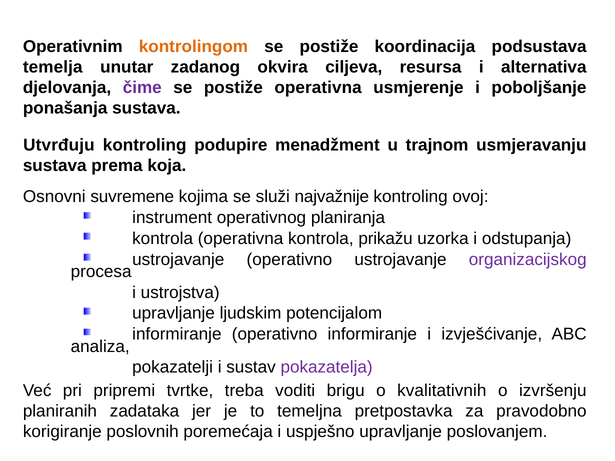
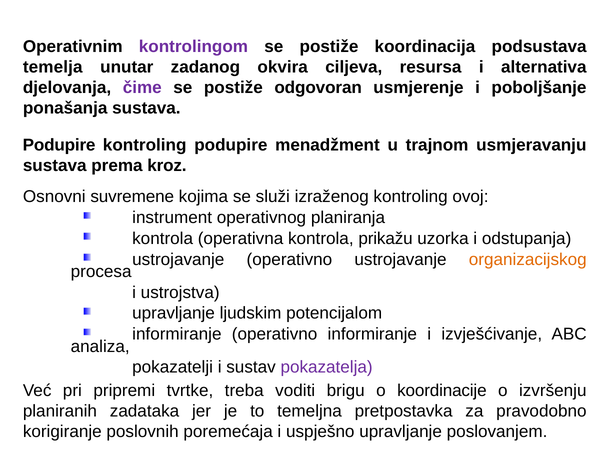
kontrolingom colour: orange -> purple
postiže operativna: operativna -> odgovoran
Utvrđuju at (59, 145): Utvrđuju -> Podupire
koja: koja -> kroz
najvažnije: najvažnije -> izraženog
organizacijskog colour: purple -> orange
kvalitativnih: kvalitativnih -> koordinacije
